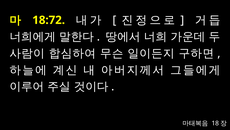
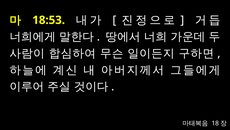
18:72: 18:72 -> 18:53
